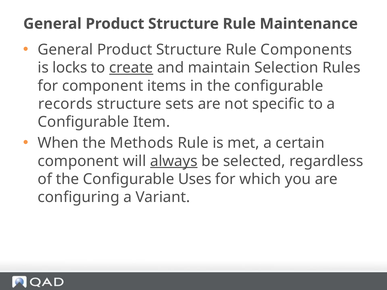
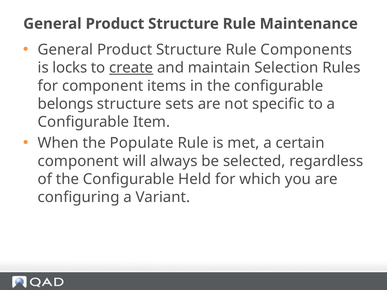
records: records -> belongs
Methods: Methods -> Populate
always underline: present -> none
Uses: Uses -> Held
